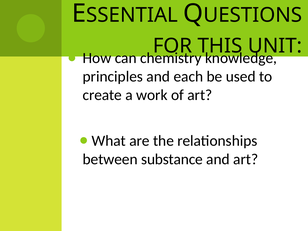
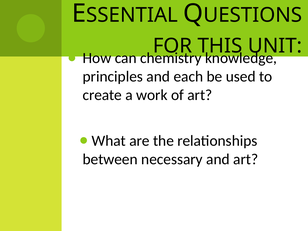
substance: substance -> necessary
